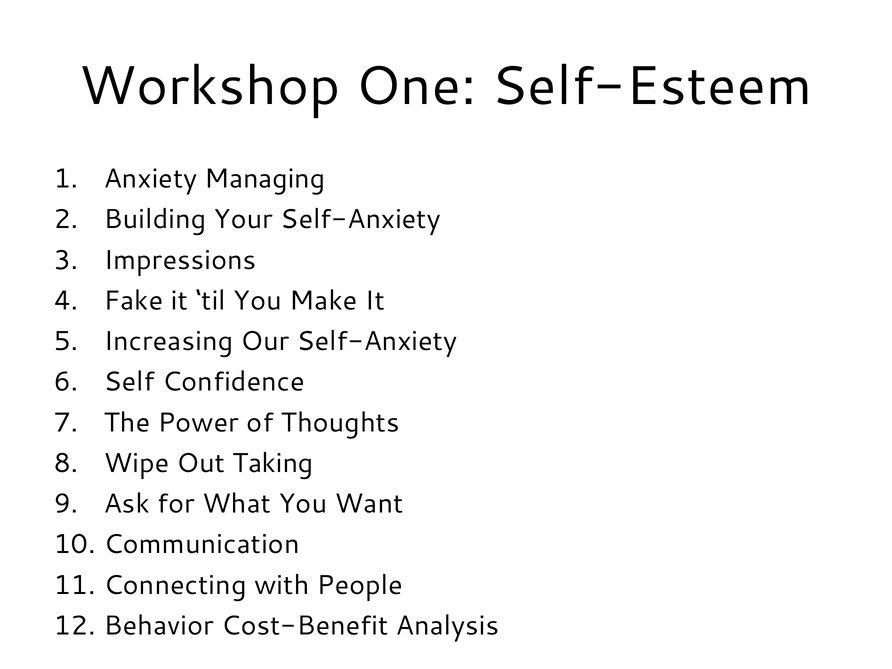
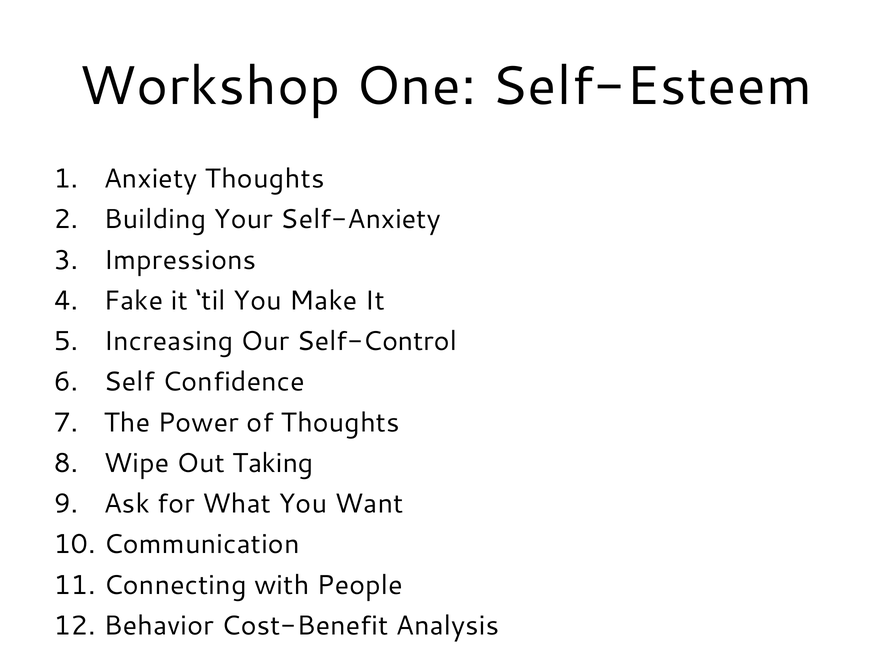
Anxiety Managing: Managing -> Thoughts
Our Self-Anxiety: Self-Anxiety -> Self-Control
